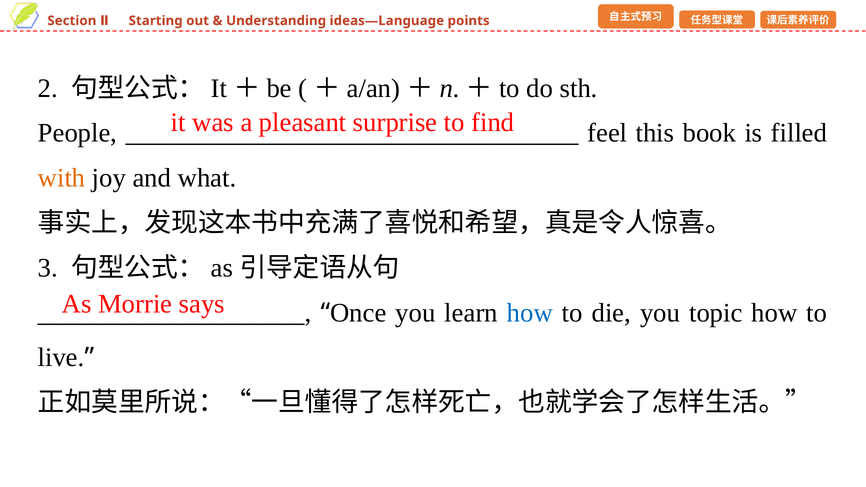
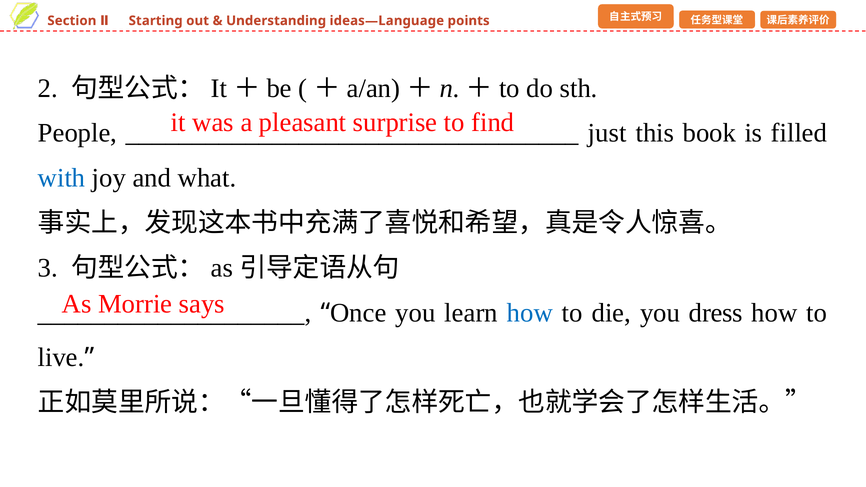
feel: feel -> just
with colour: orange -> blue
topic: topic -> dress
